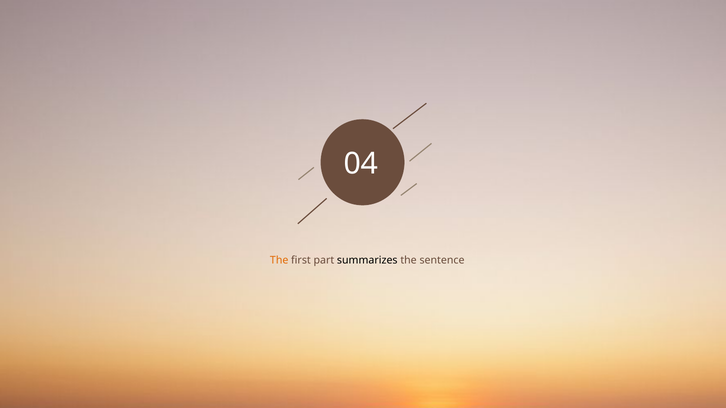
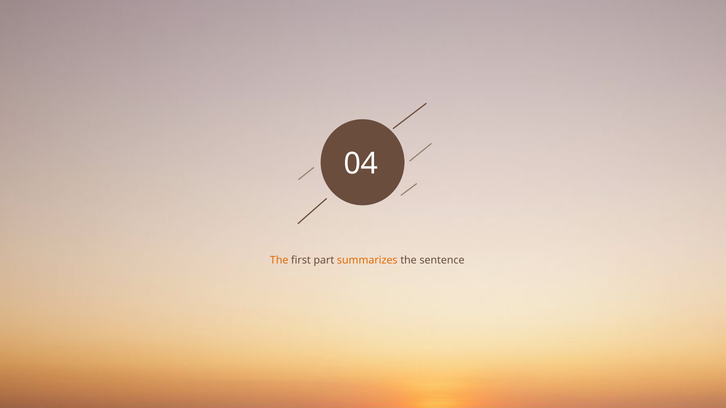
summarizes colour: black -> orange
